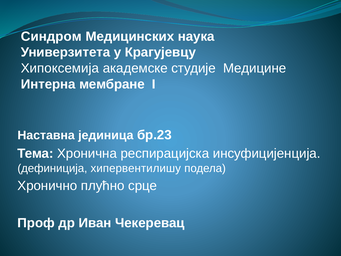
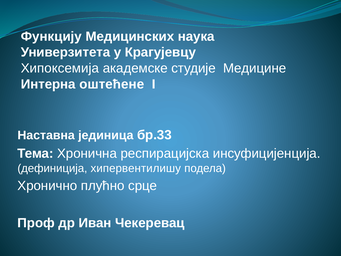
Синдром: Синдром -> Функцију
мембране: мембране -> оштећене
бр.23: бр.23 -> бр.33
